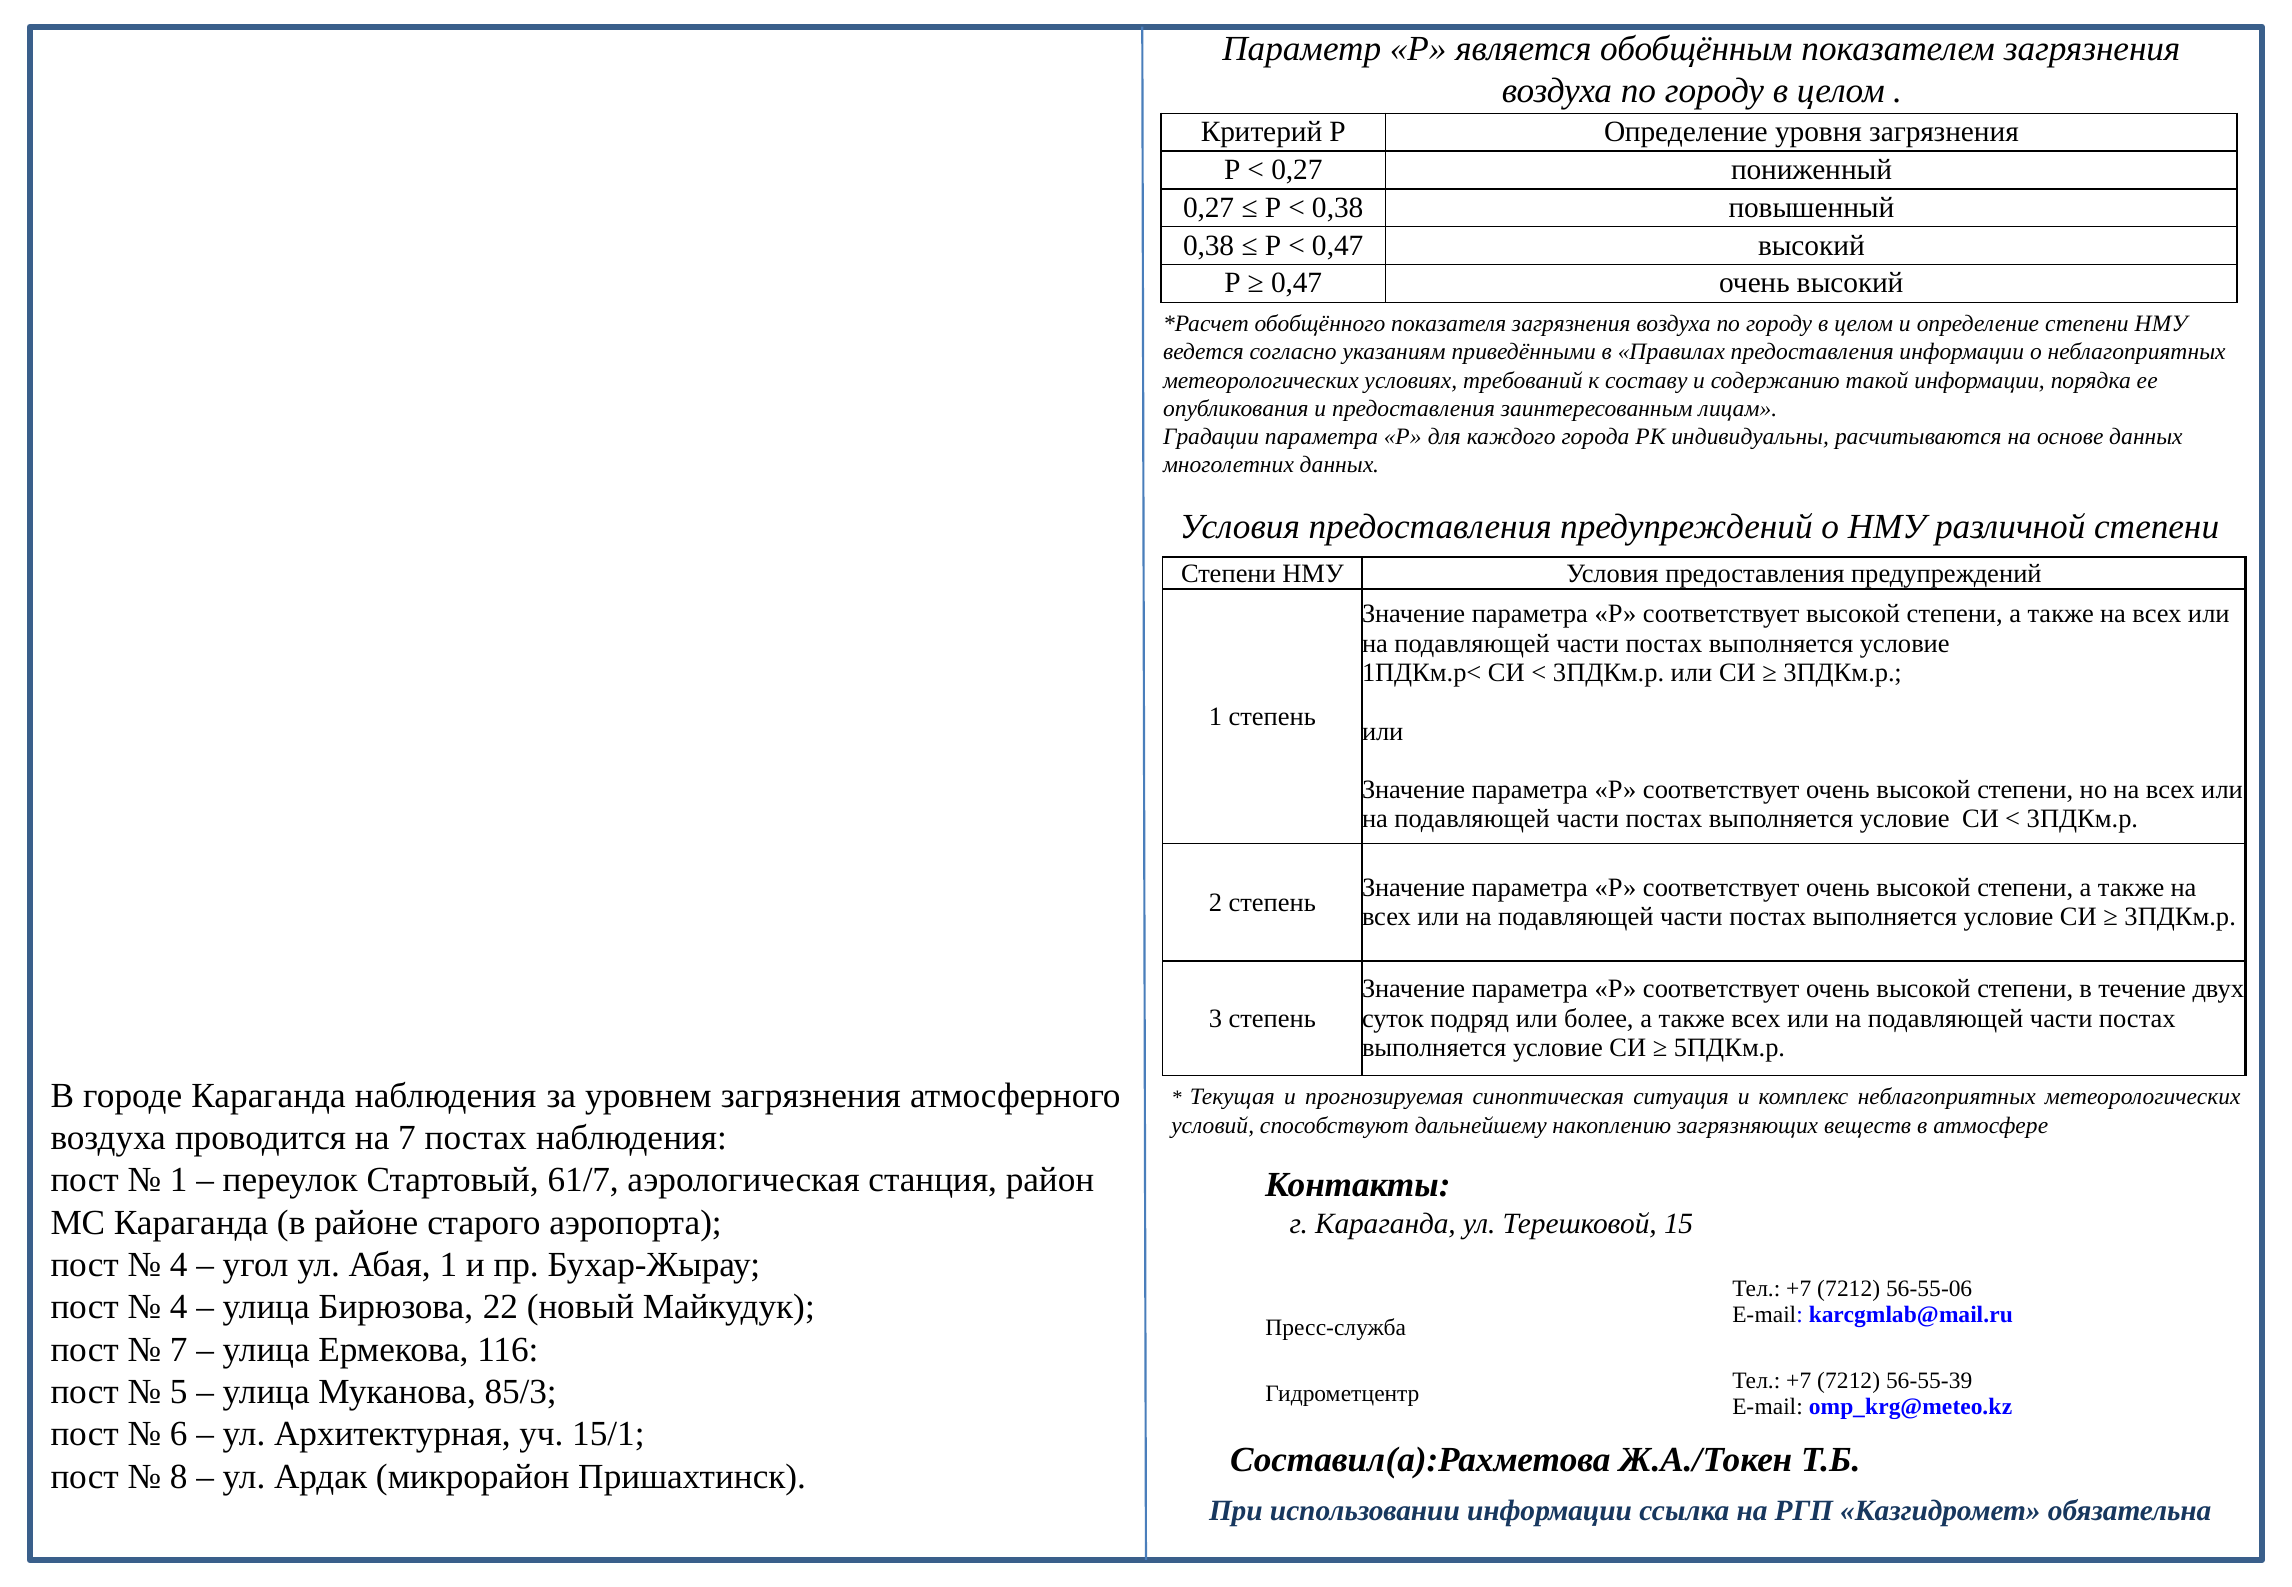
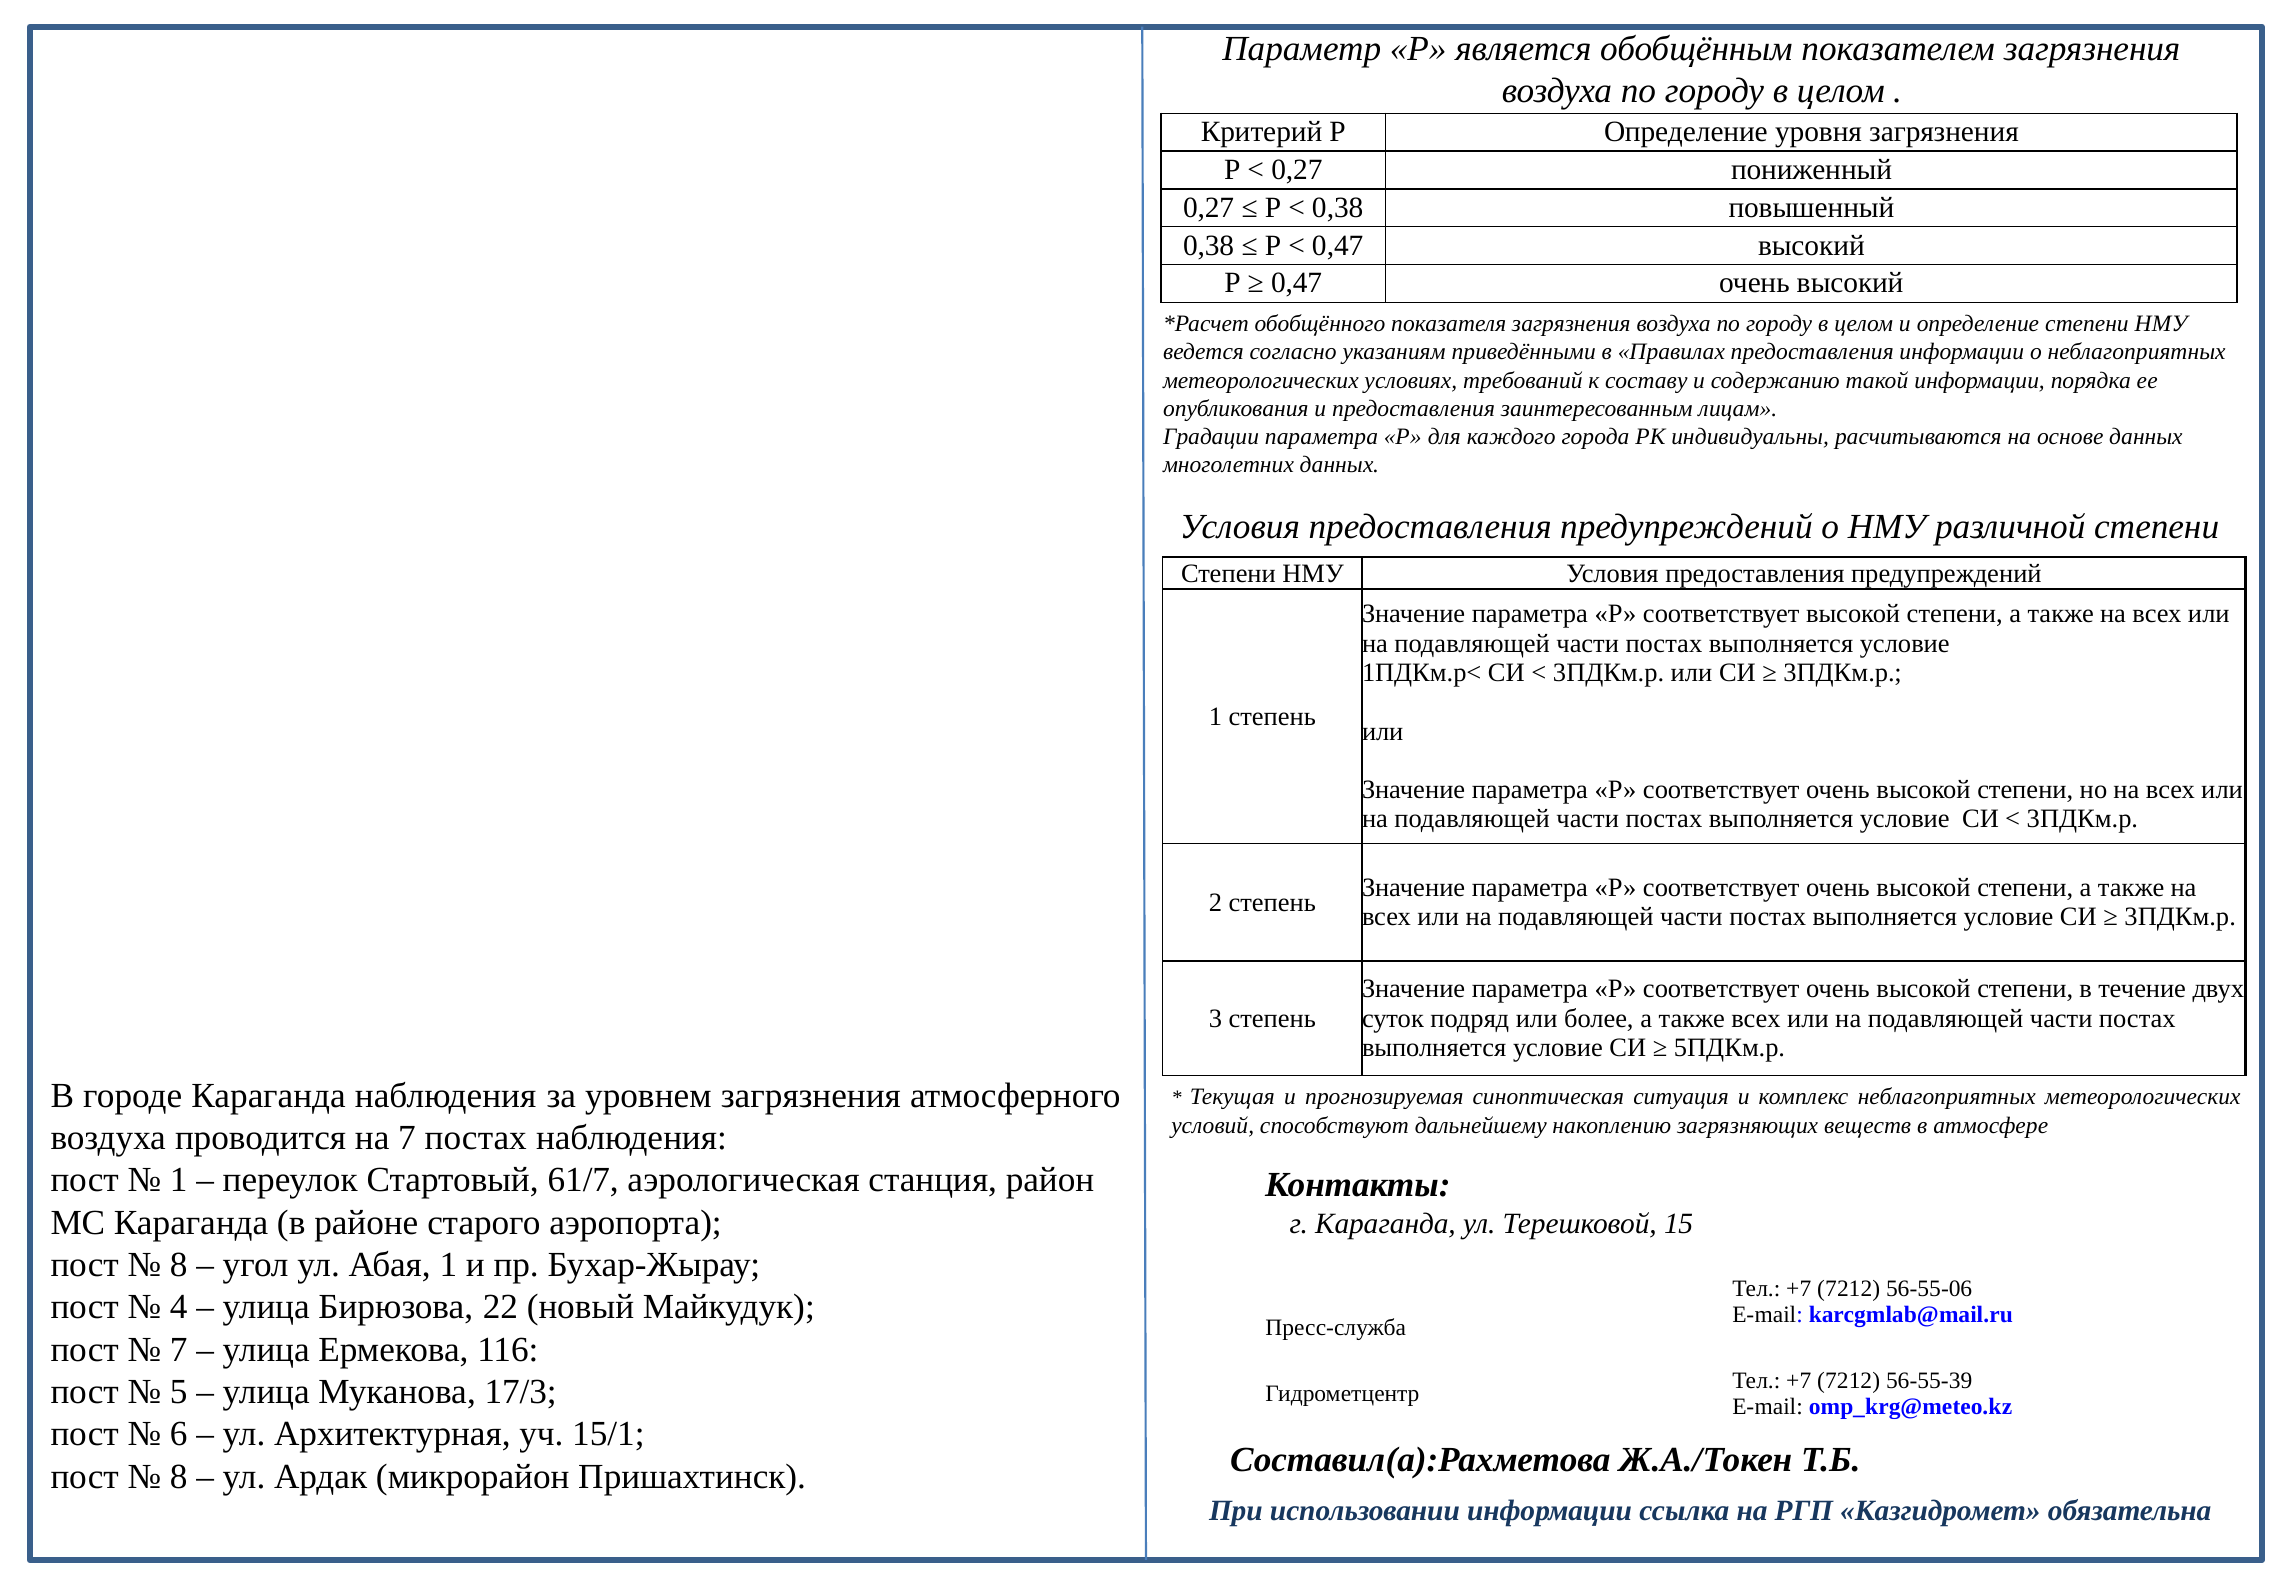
4 at (179, 1265): 4 -> 8
85/3: 85/3 -> 17/3
